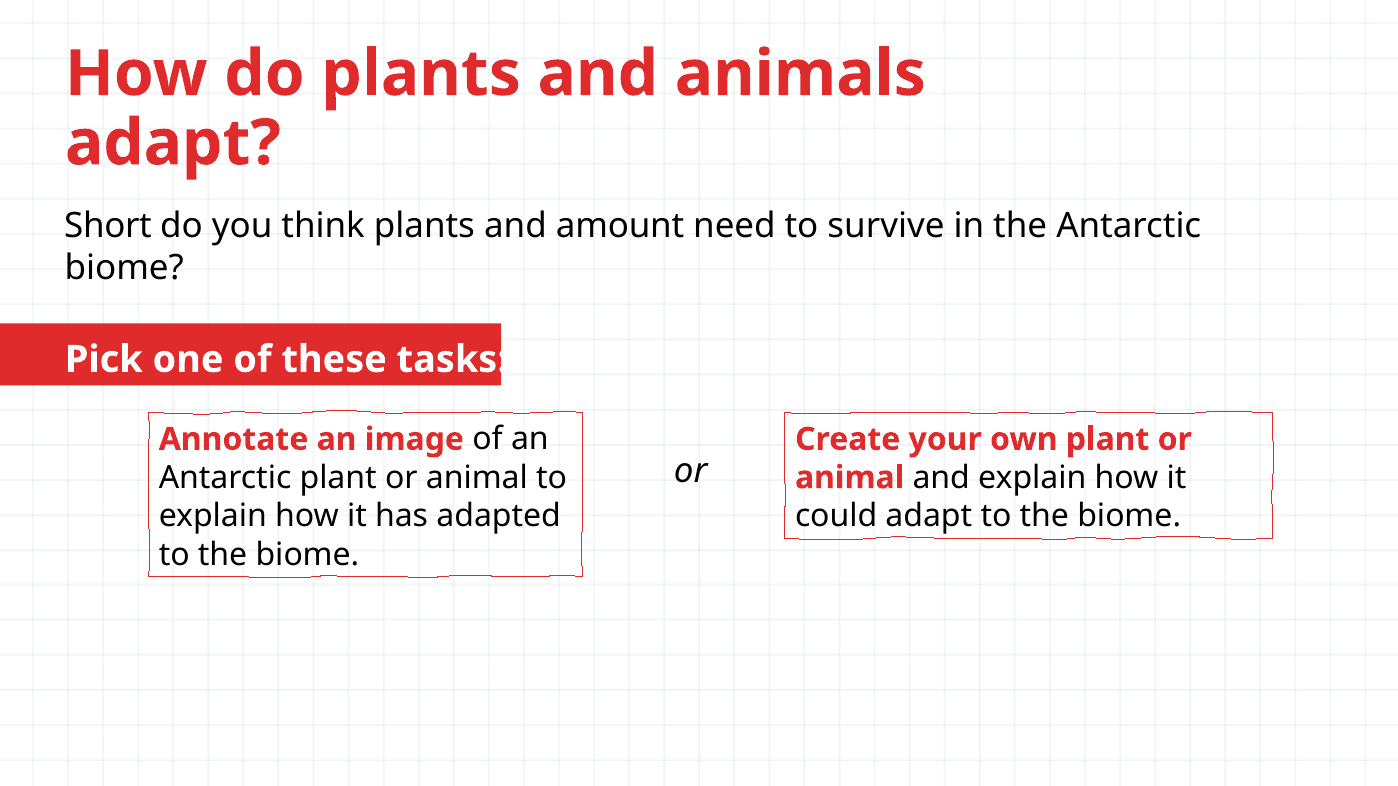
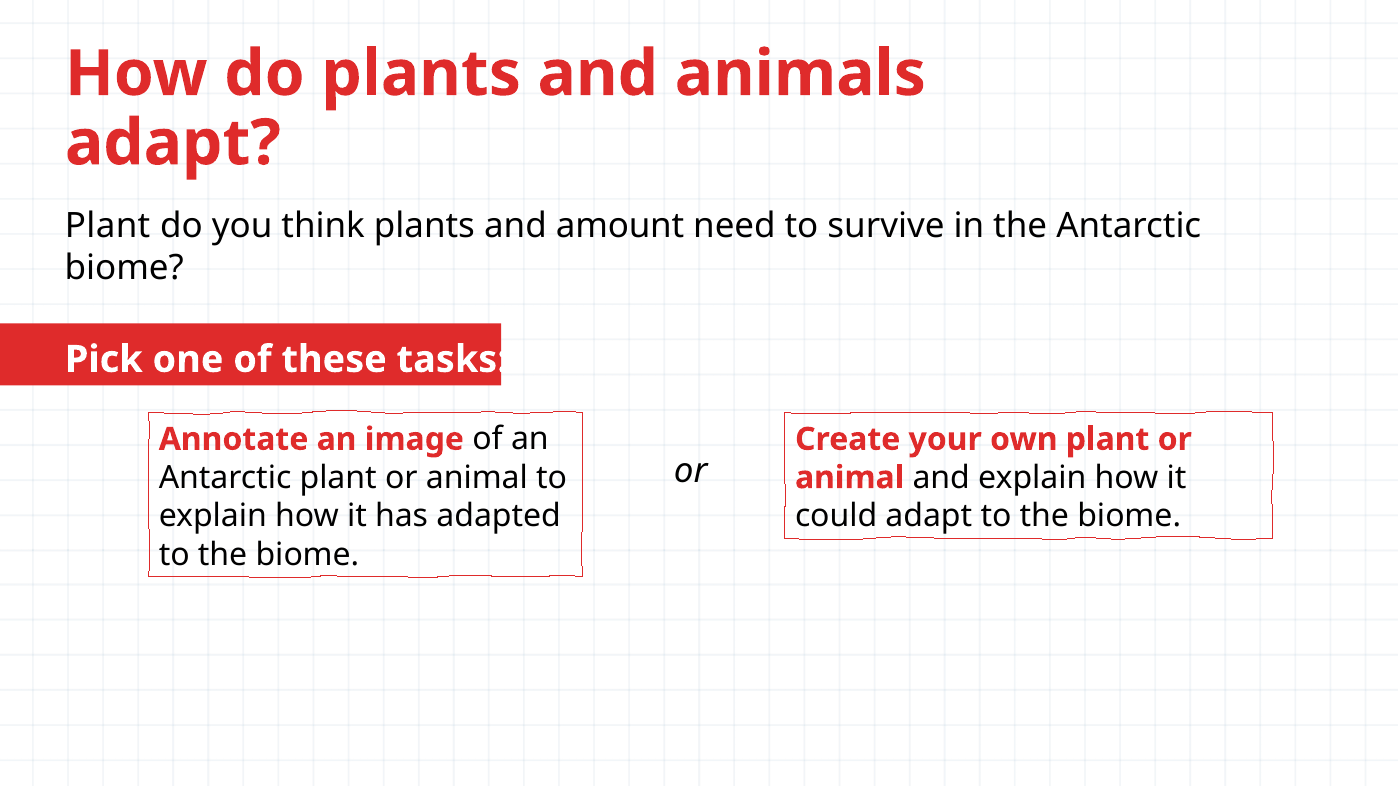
Short at (108, 226): Short -> Plant
